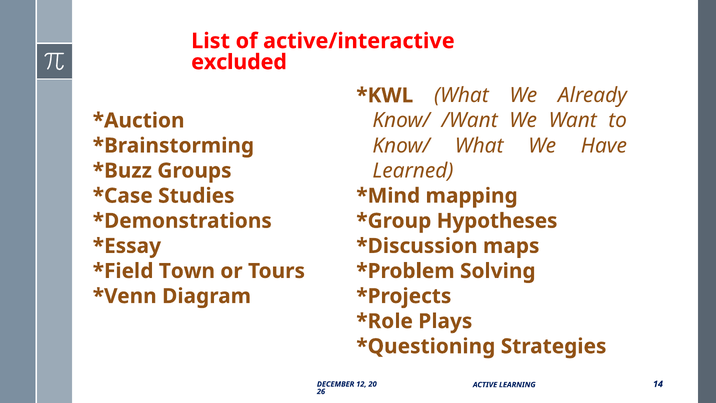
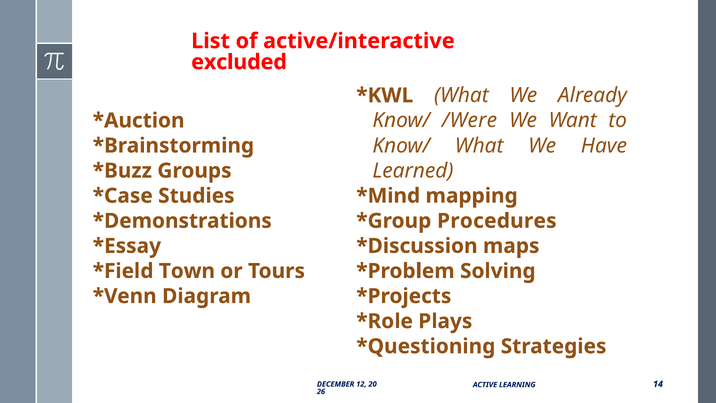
/Want: /Want -> /Were
Hypotheses: Hypotheses -> Procedures
